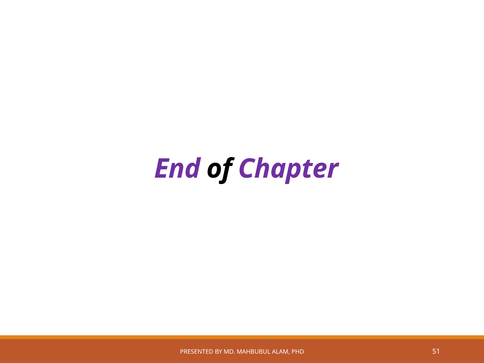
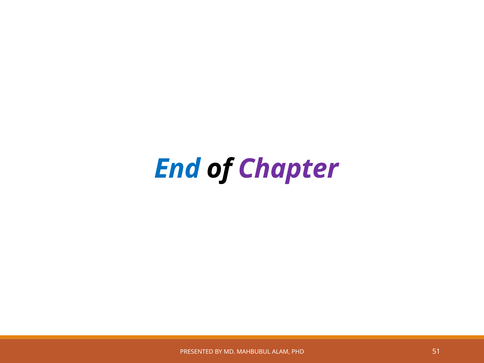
End colour: purple -> blue
